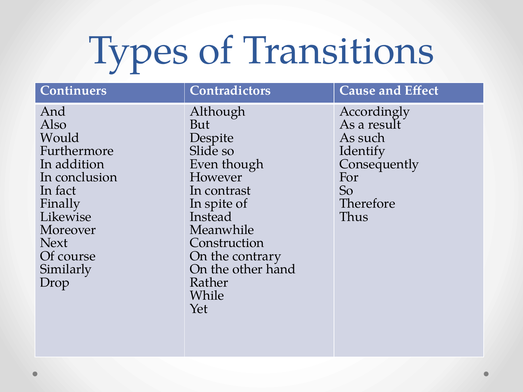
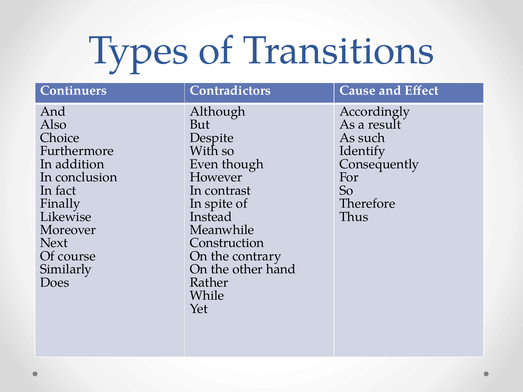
Would: Would -> Choice
Slide: Slide -> With
Drop: Drop -> Does
